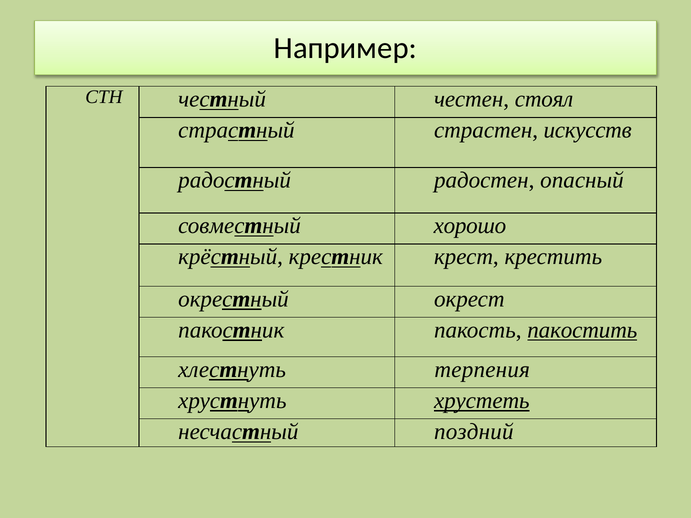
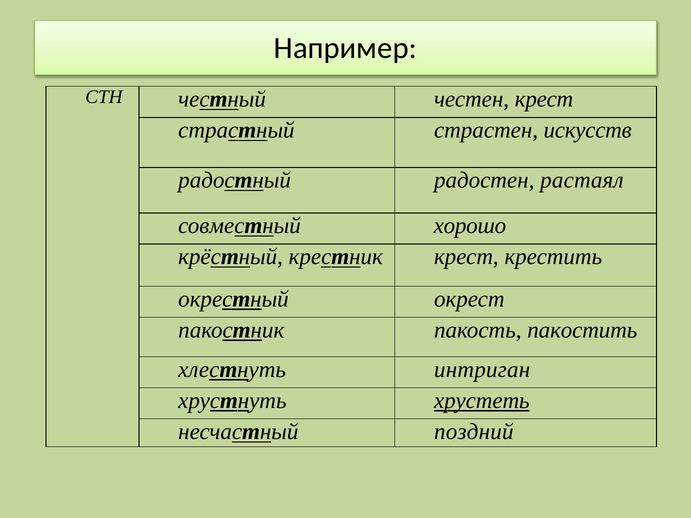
честен стоял: стоял -> крест
опасный: опасный -> растаял
пакостить underline: present -> none
терпения: терпения -> интриган
